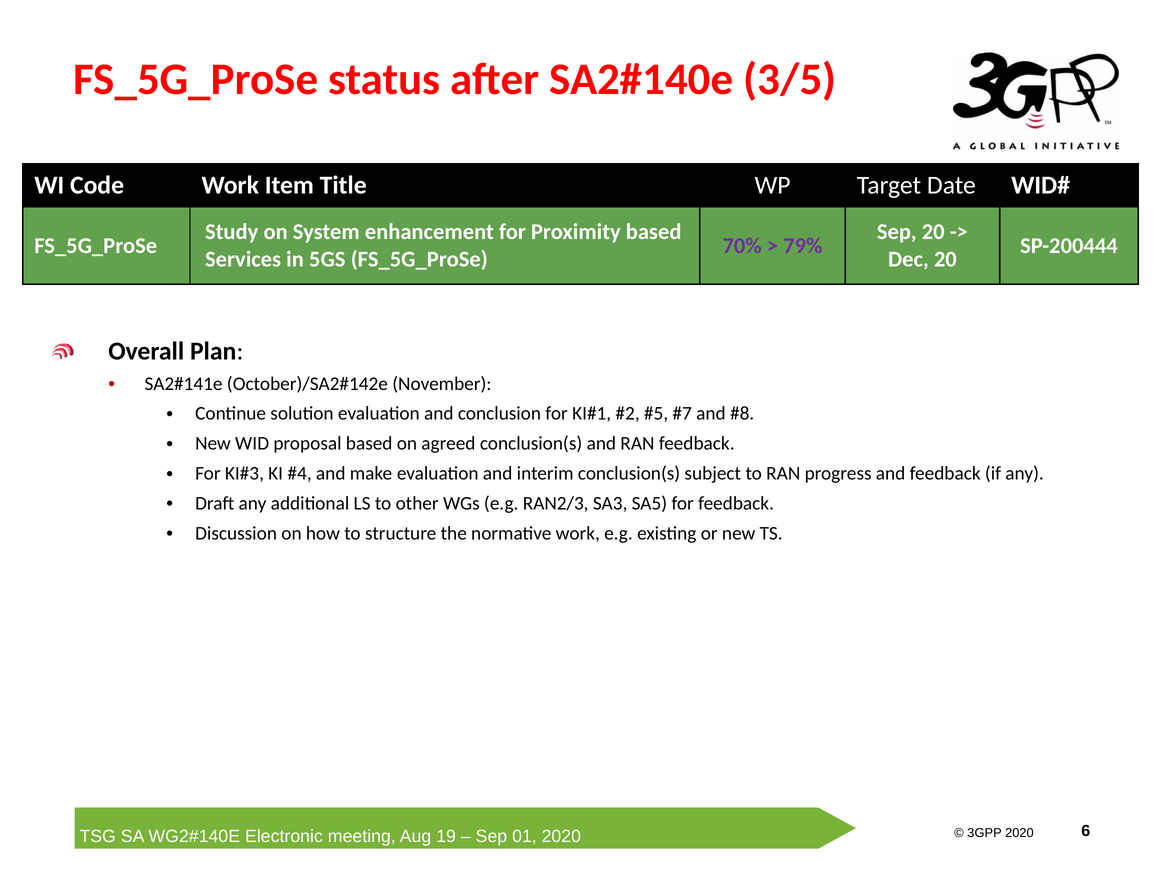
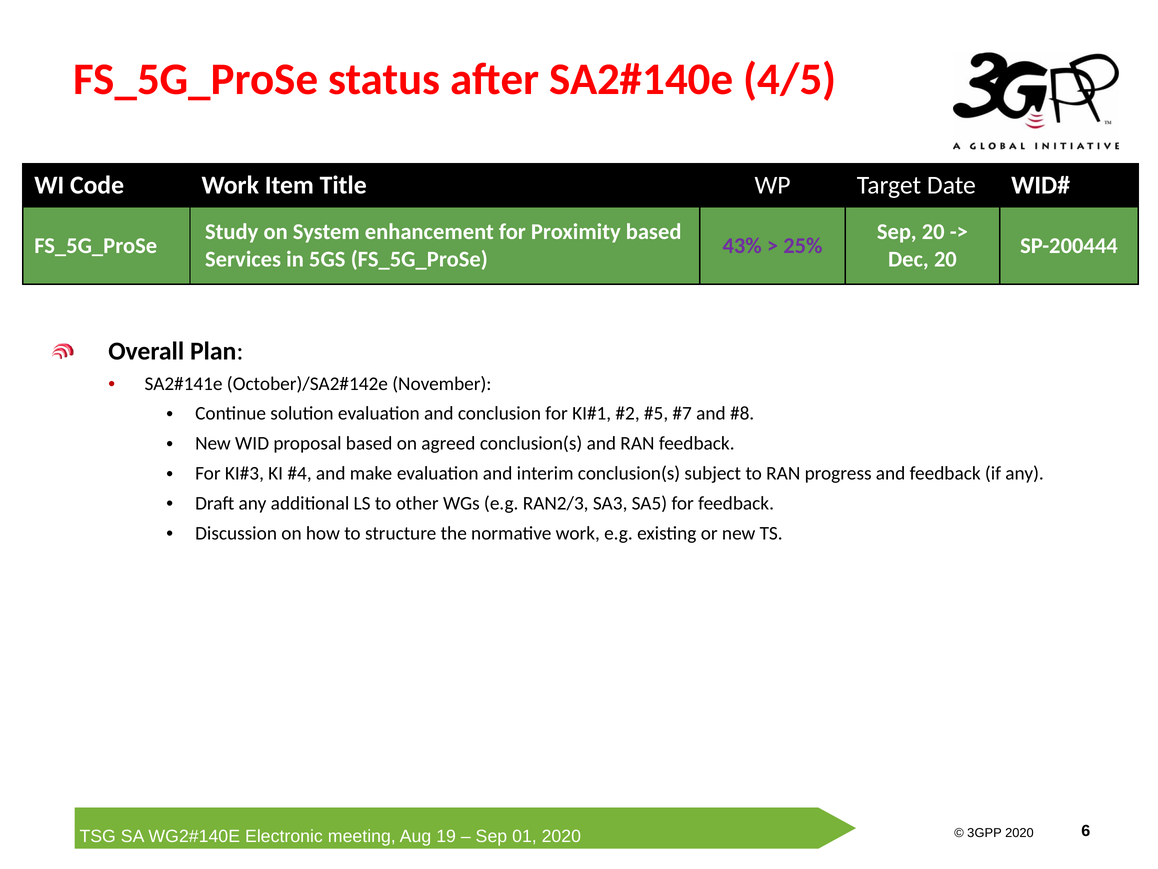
3/5: 3/5 -> 4/5
70%: 70% -> 43%
79%: 79% -> 25%
